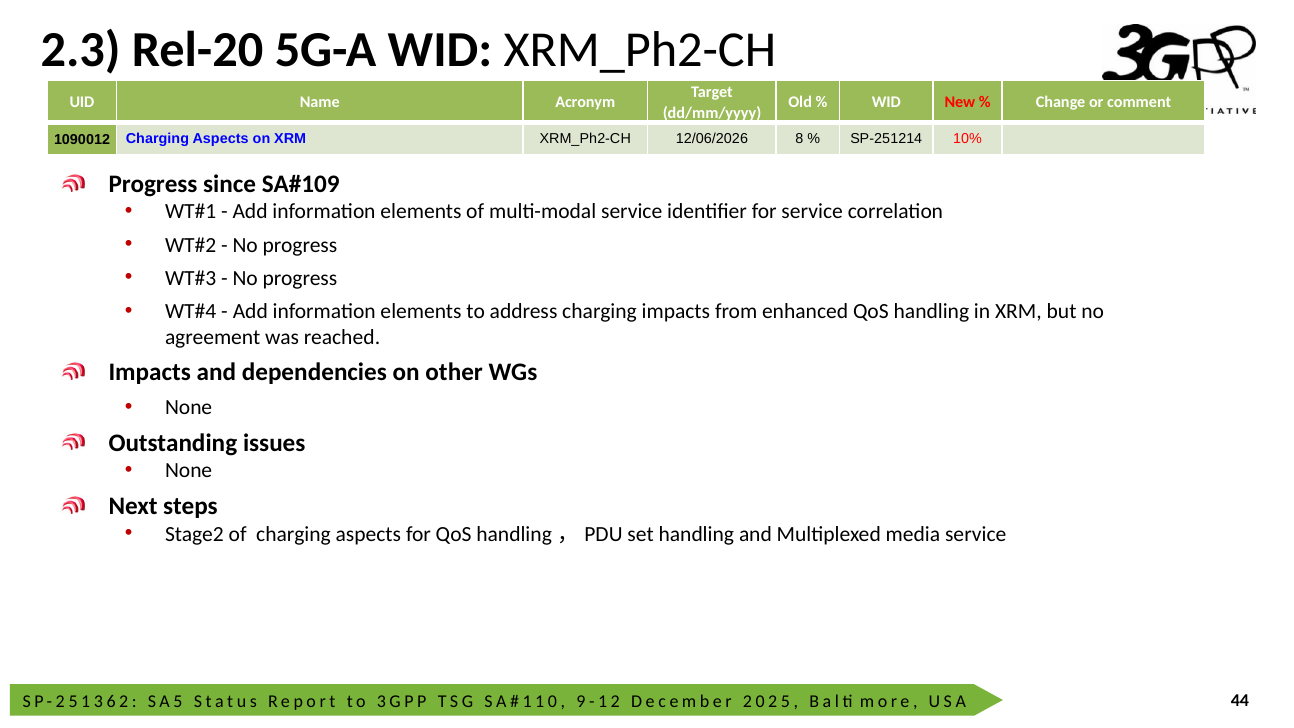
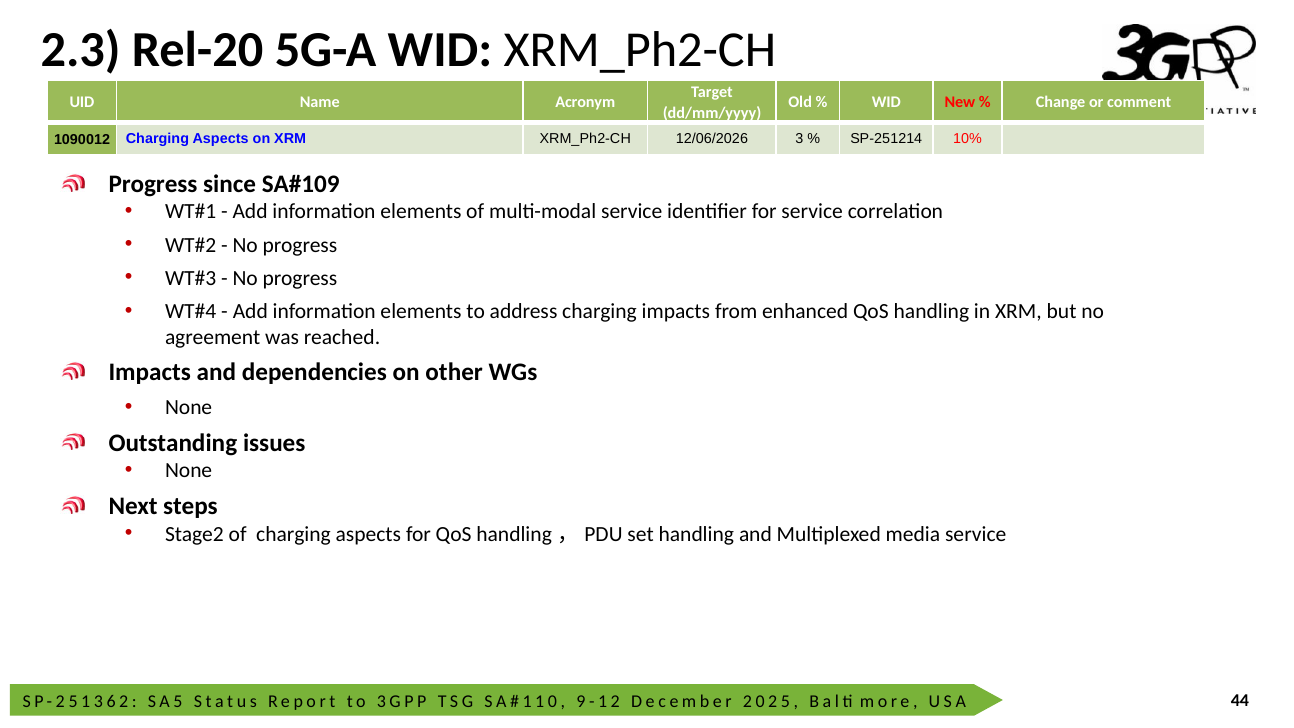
8: 8 -> 3
